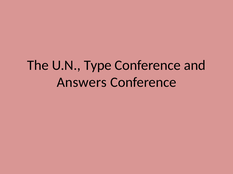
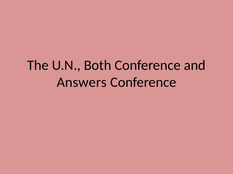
Type: Type -> Both
